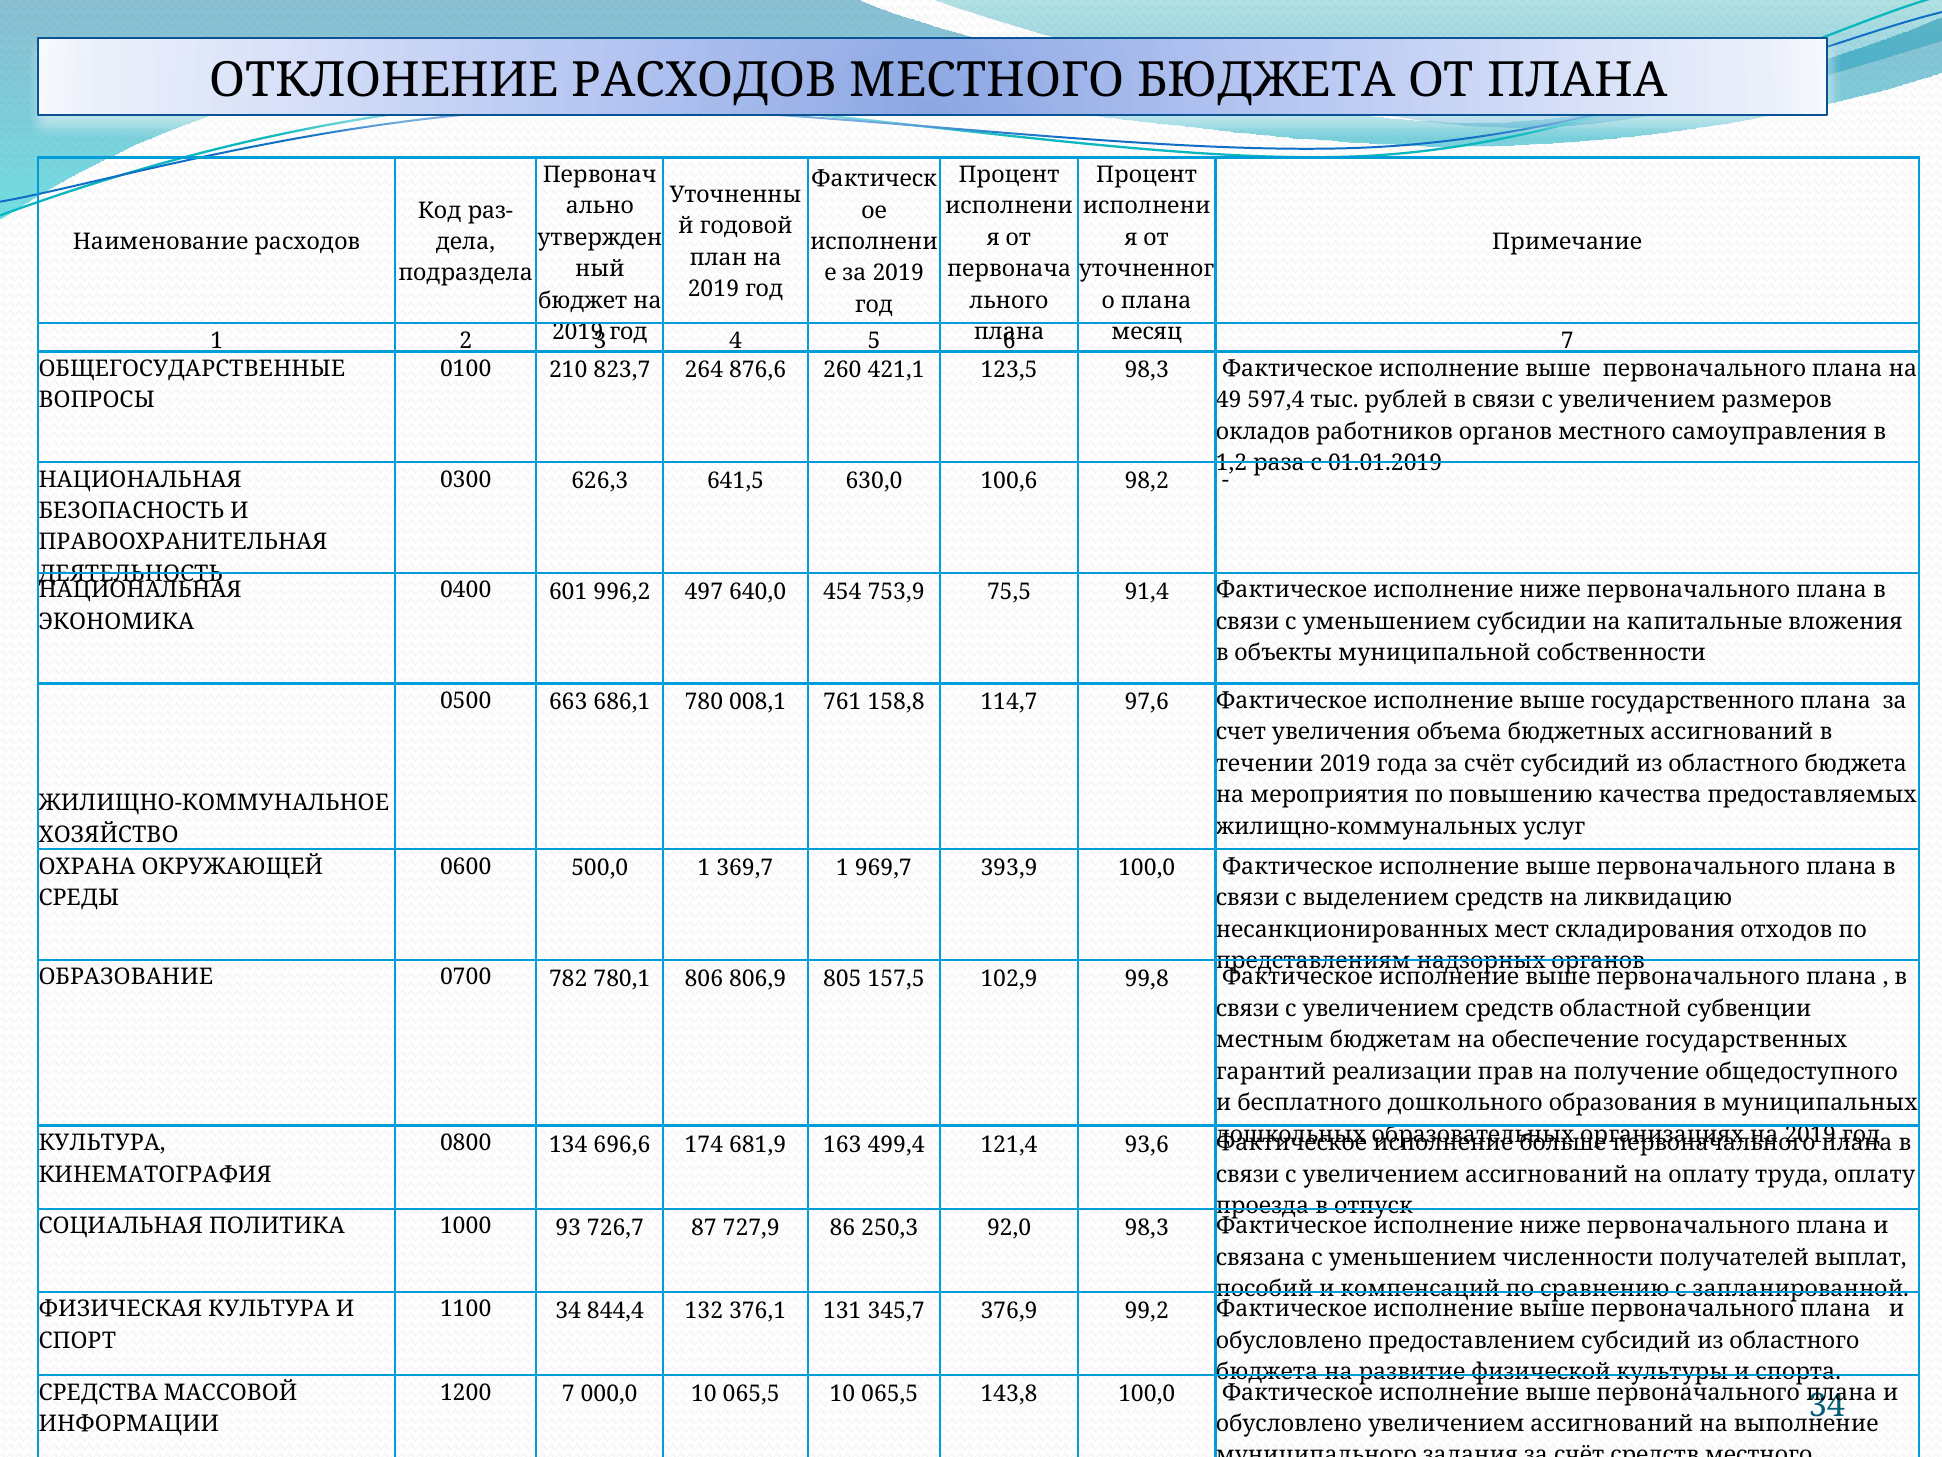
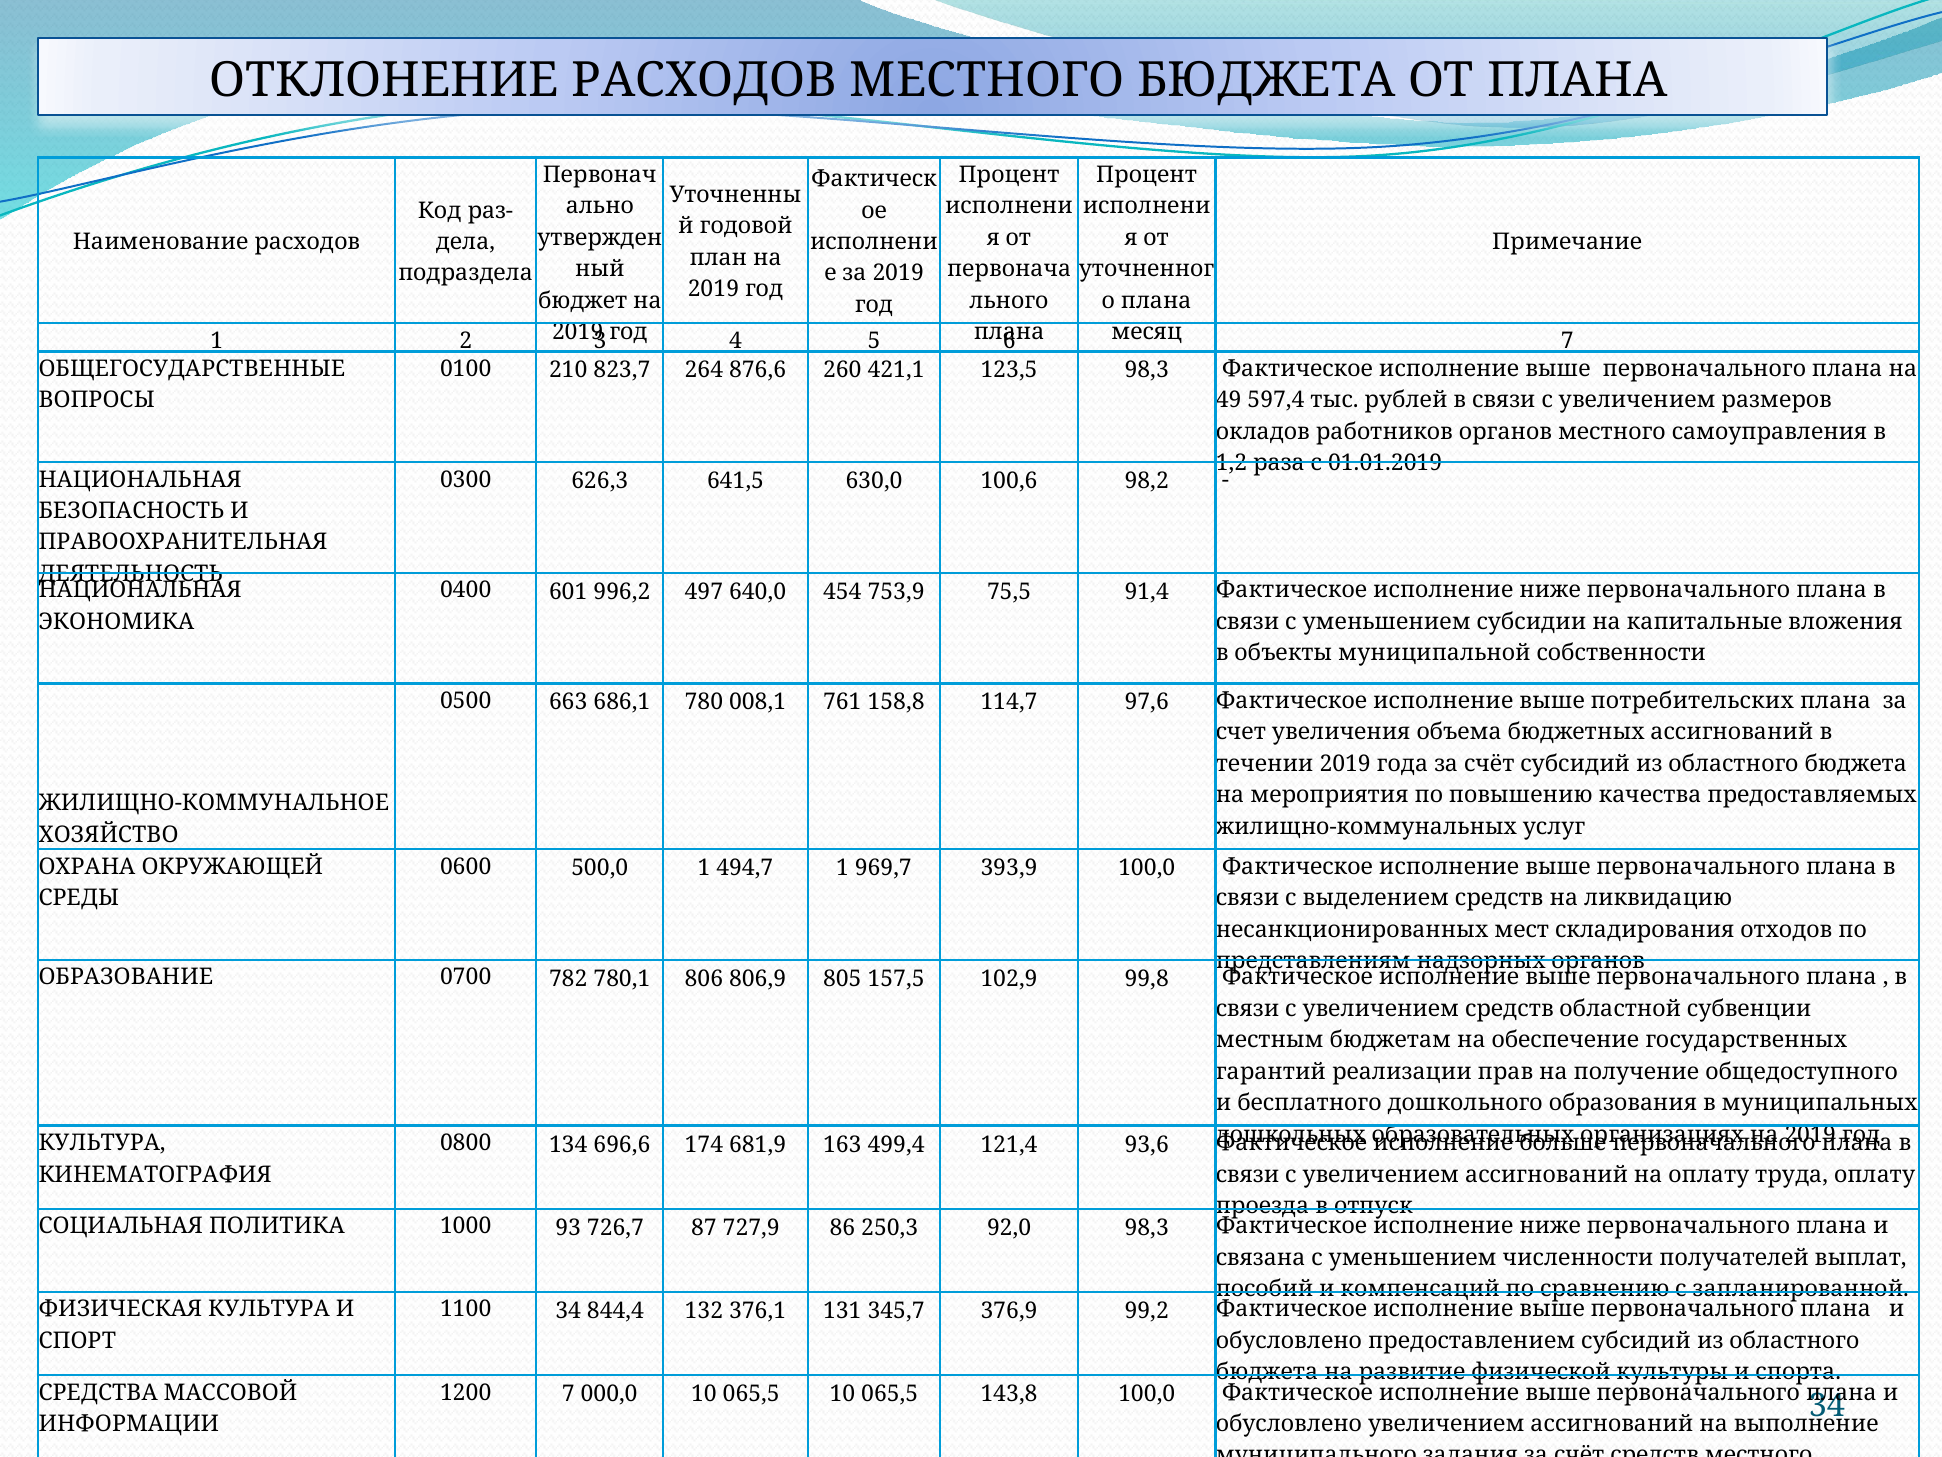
государственного: государственного -> потребительских
369,7: 369,7 -> 494,7
